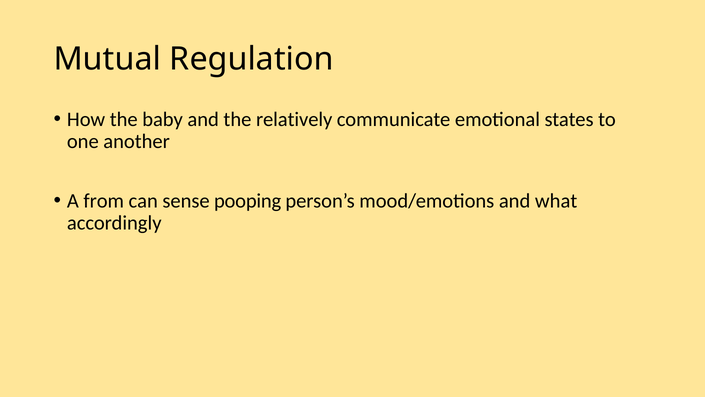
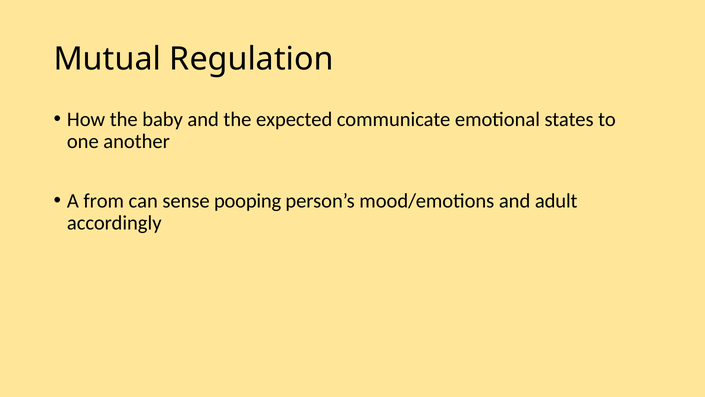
relatively: relatively -> expected
what: what -> adult
